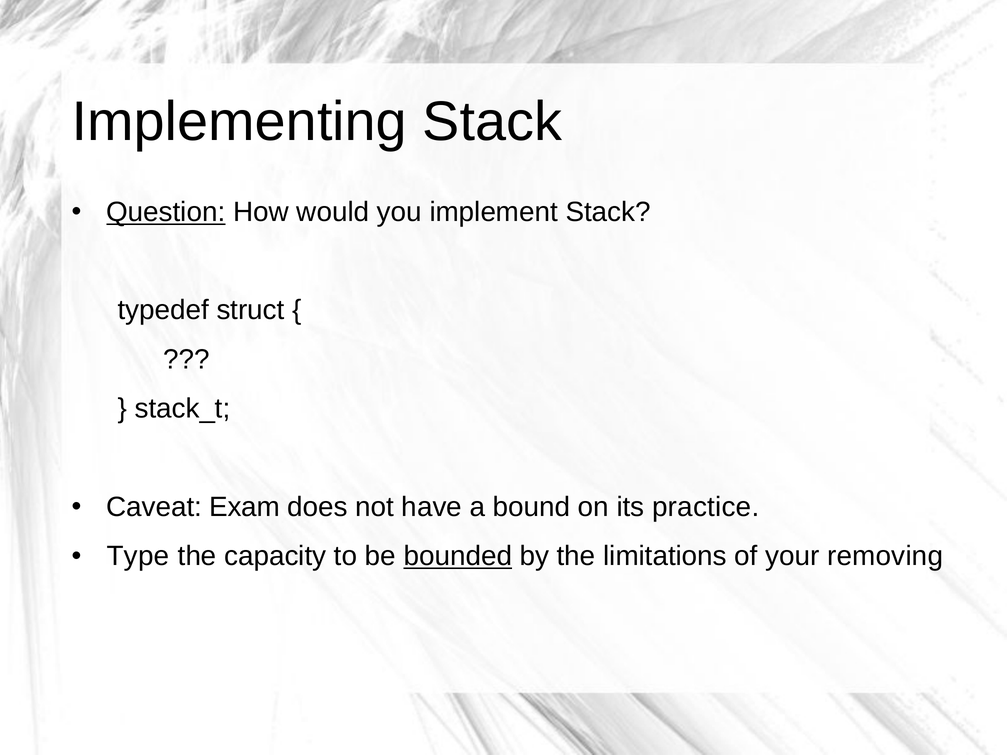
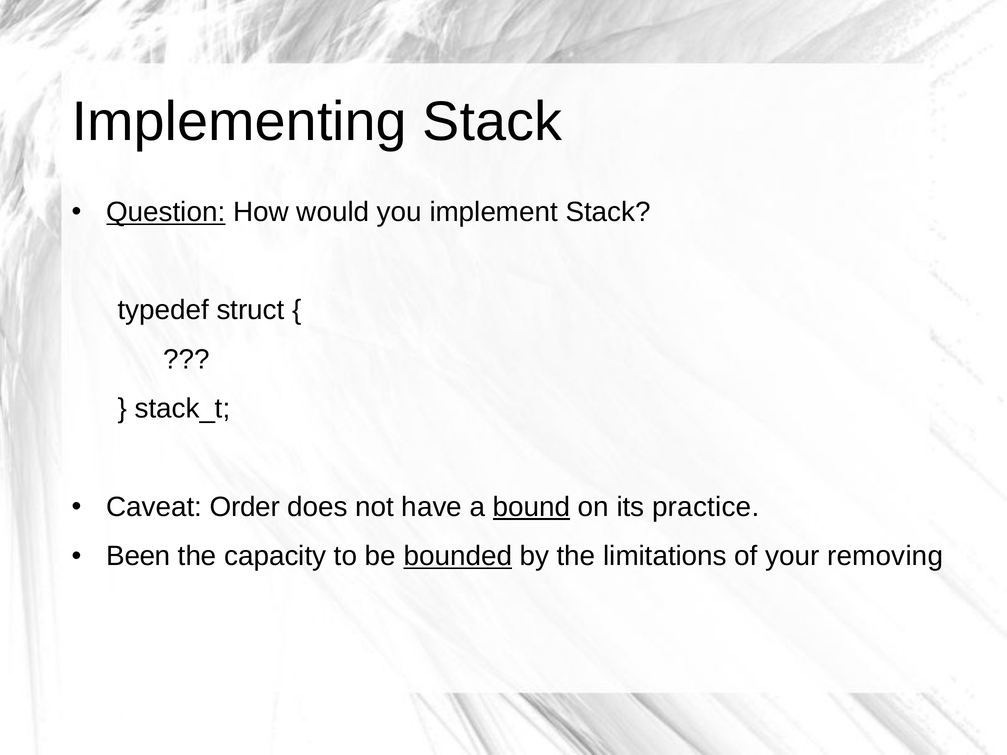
Exam: Exam -> Order
bound underline: none -> present
Type: Type -> Been
